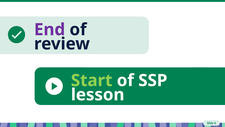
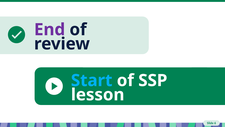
Start colour: light green -> light blue
